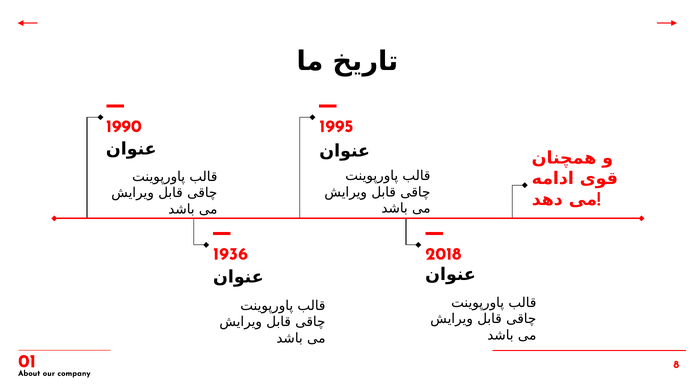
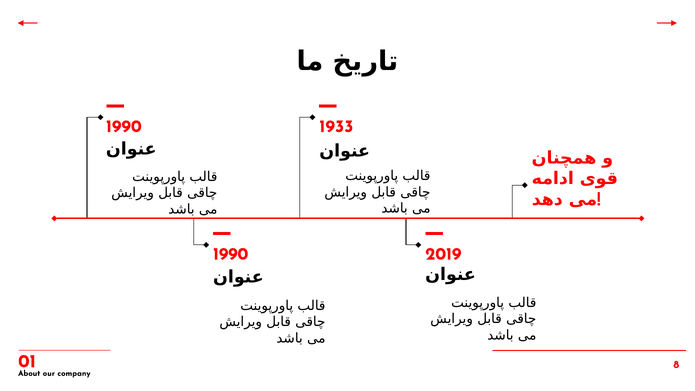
1995: 1995 -> 1933
1936 at (230, 254): 1936 -> 1990
2018: 2018 -> 2019
